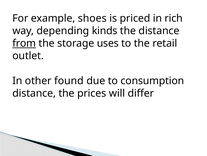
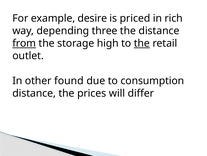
shoes: shoes -> desire
kinds: kinds -> three
uses: uses -> high
the at (142, 43) underline: none -> present
